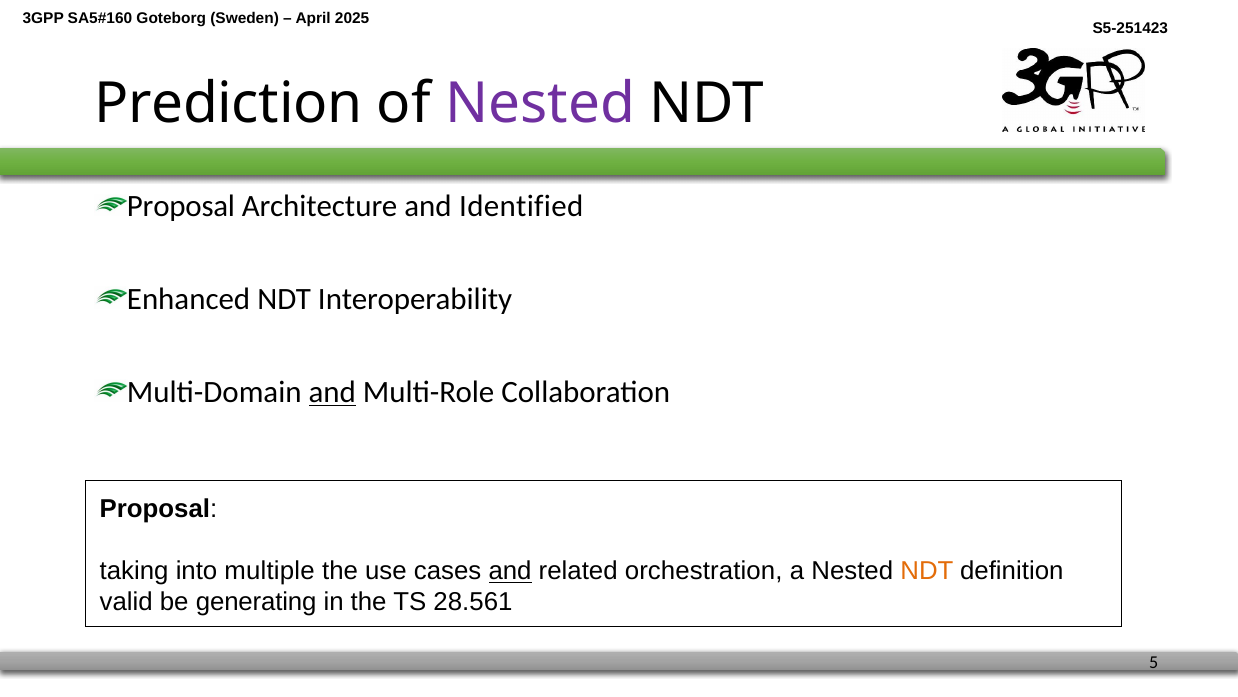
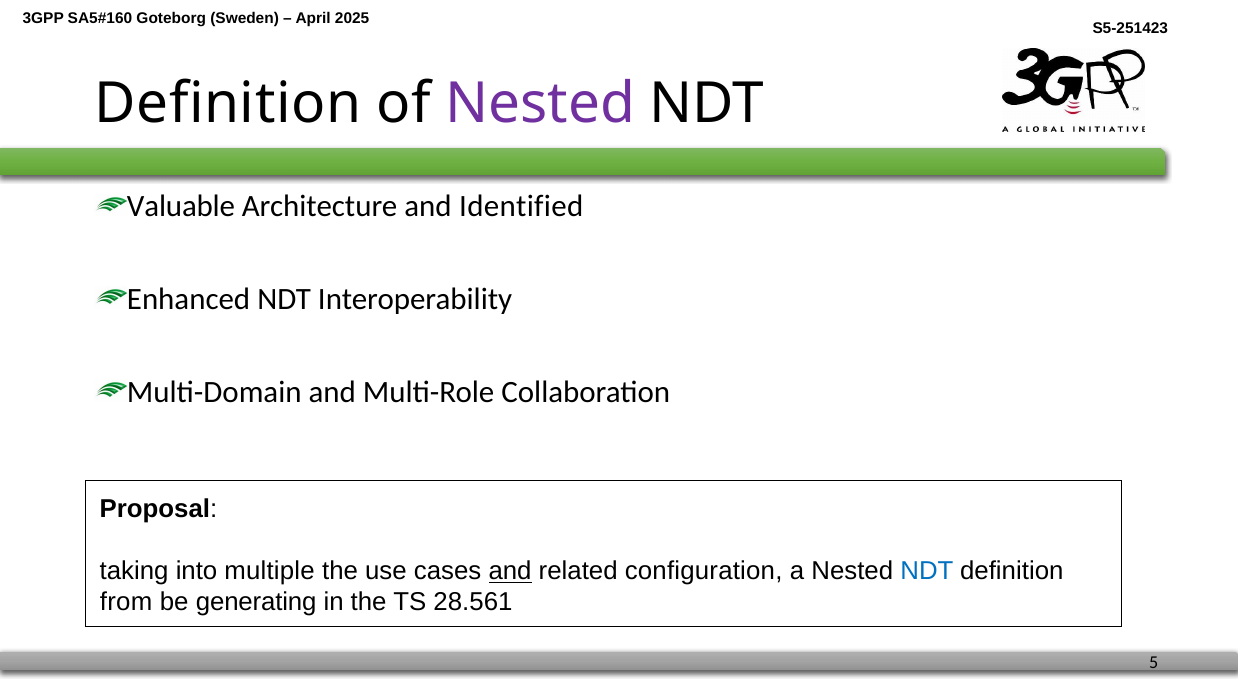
Prediction at (228, 104): Prediction -> Definition
Proposal at (181, 207): Proposal -> Valuable
and at (332, 392) underline: present -> none
orchestration: orchestration -> configuration
NDT at (927, 571) colour: orange -> blue
valid: valid -> from
